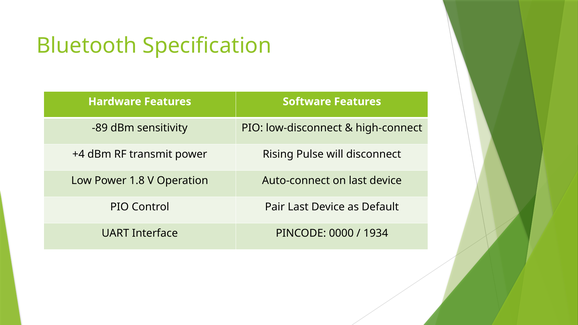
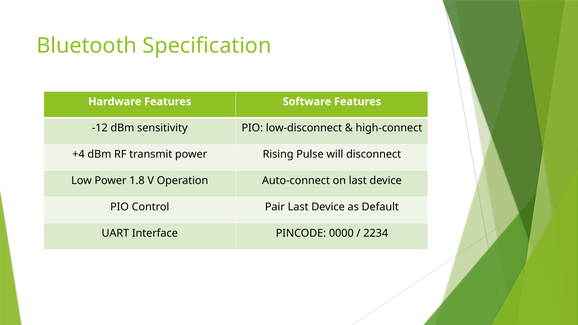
-89: -89 -> -12
1934: 1934 -> 2234
